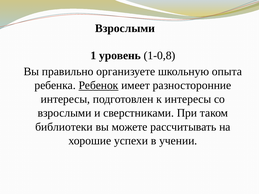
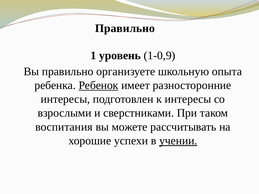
Взрослыми at (125, 28): Взрослыми -> Правильно
1-0,8: 1-0,8 -> 1-0,9
библиотеки: библиотеки -> воспитания
учении underline: none -> present
